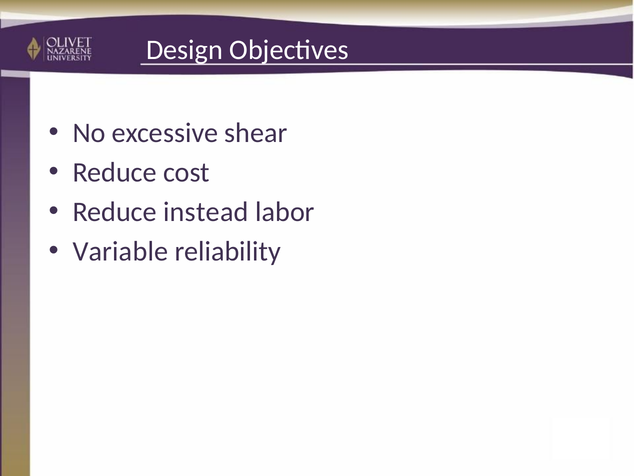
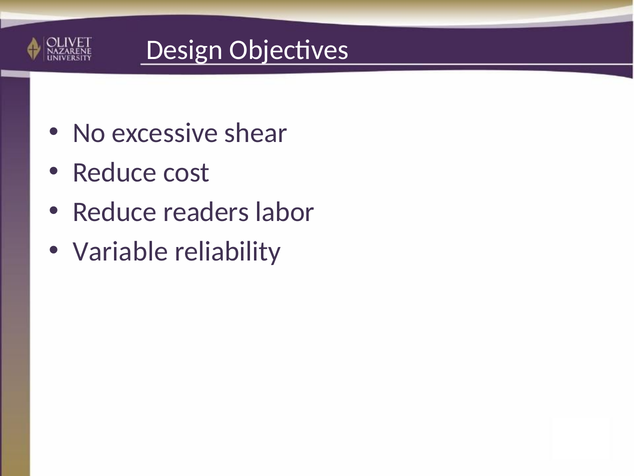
instead: instead -> readers
